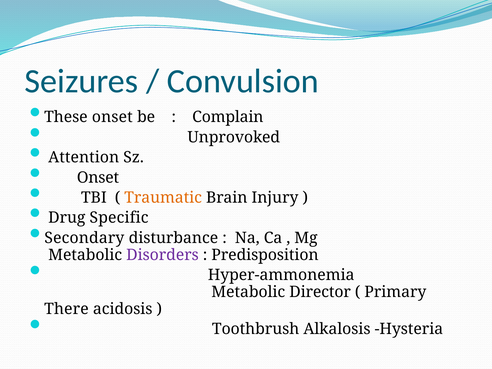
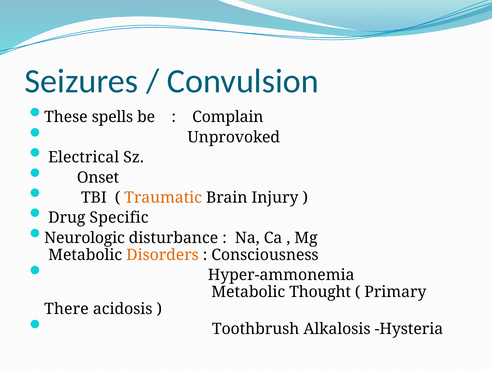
These onset: onset -> spells
Attention: Attention -> Electrical
Secondary: Secondary -> Neurologic
Disorders colour: purple -> orange
Predisposition: Predisposition -> Consciousness
Director: Director -> Thought
